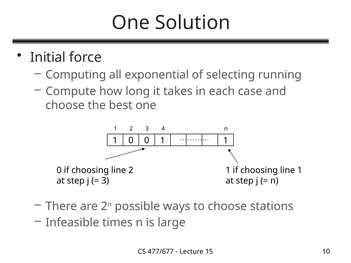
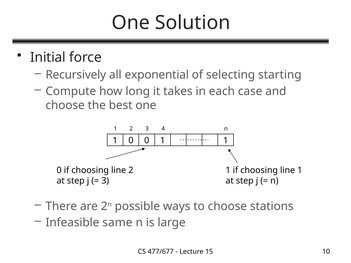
Computing: Computing -> Recursively
running: running -> starting
times: times -> same
